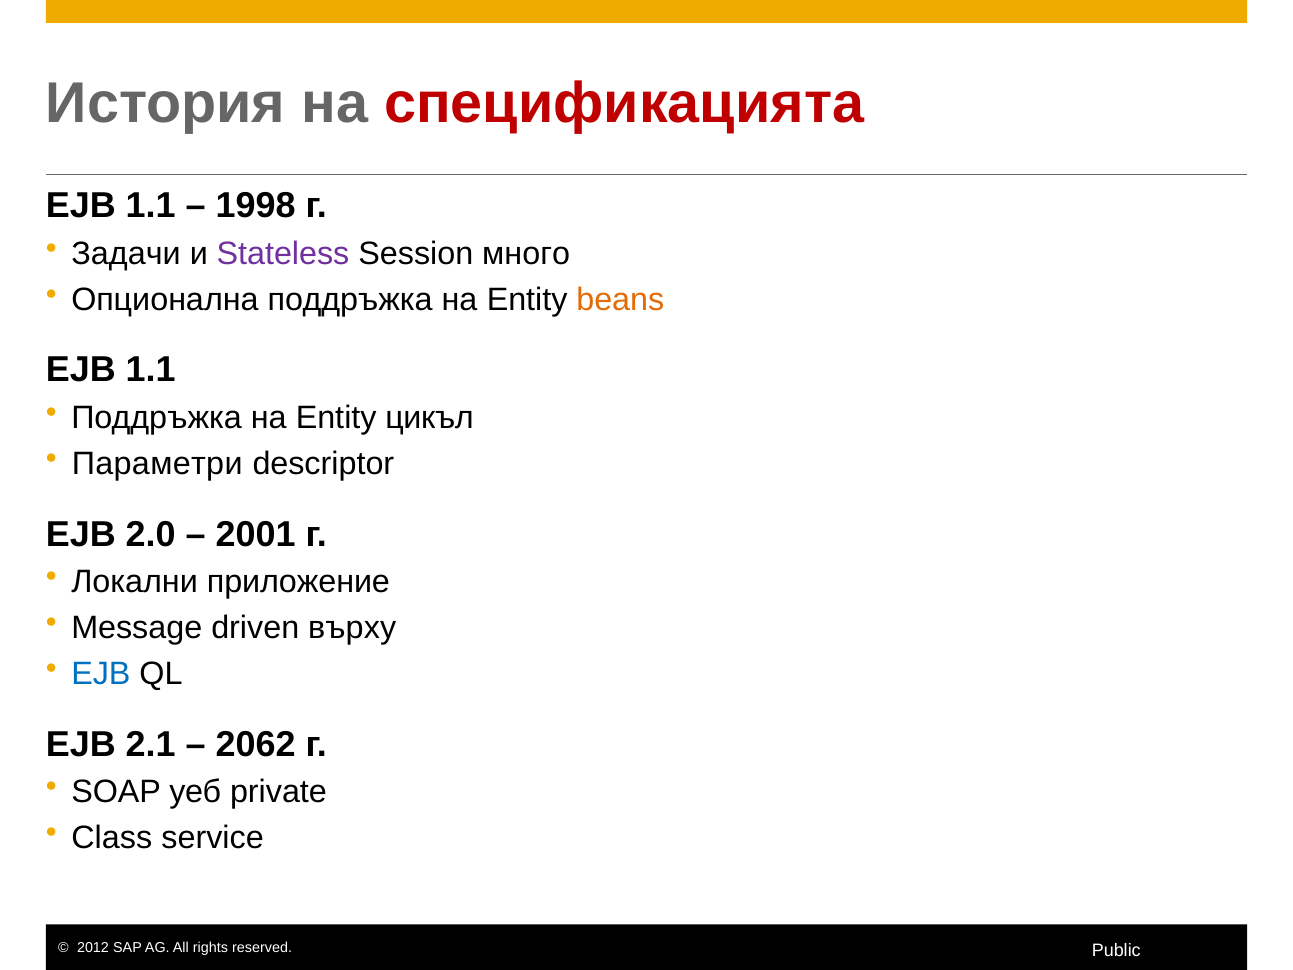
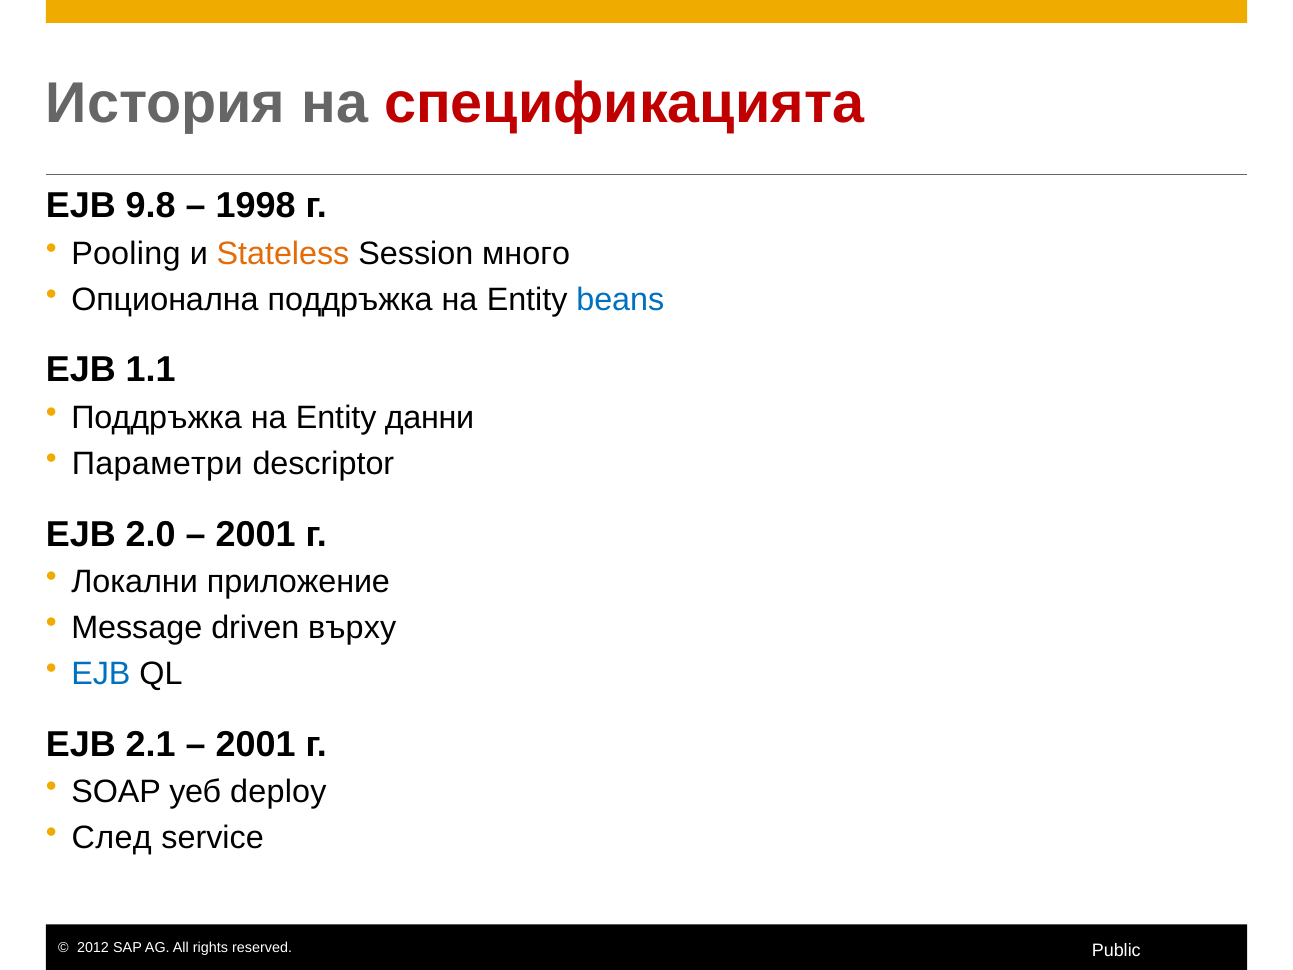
1.1 at (151, 206): 1.1 -> 9.8
Задачи: Задачи -> Pooling
Stateless colour: purple -> orange
beans colour: orange -> blue
цикъл: цикъл -> данни
2062 at (256, 744): 2062 -> 2001
private: private -> deploy
Class: Class -> След
